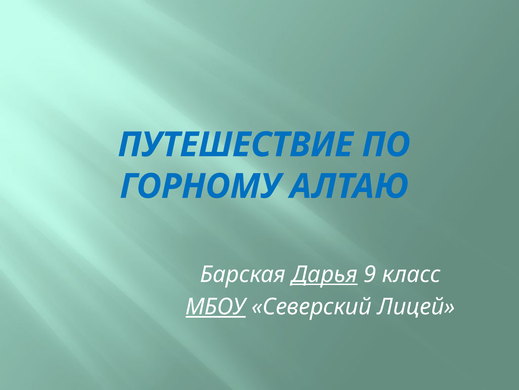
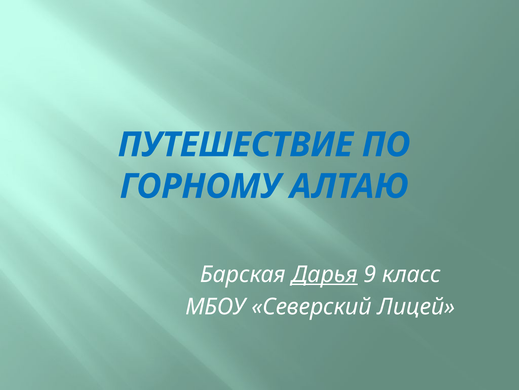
МБОУ underline: present -> none
